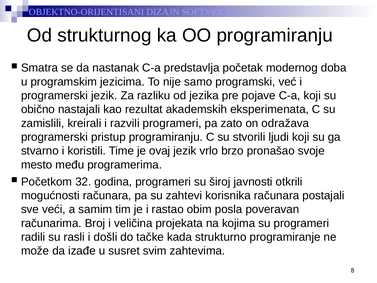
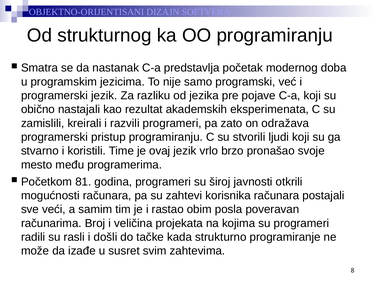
32: 32 -> 81
